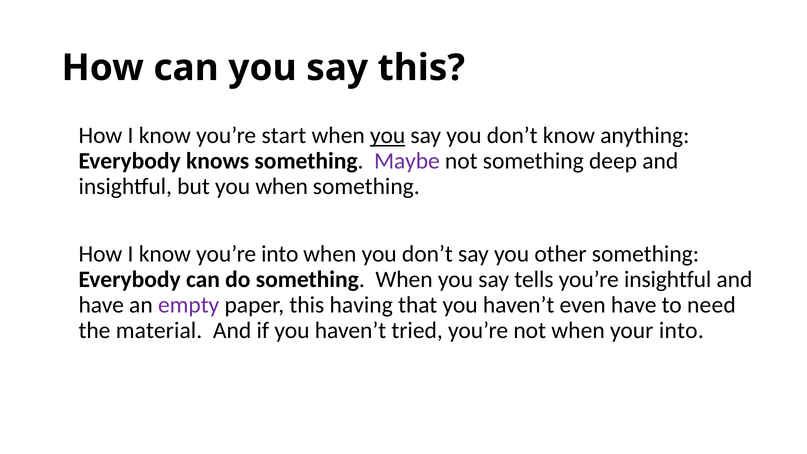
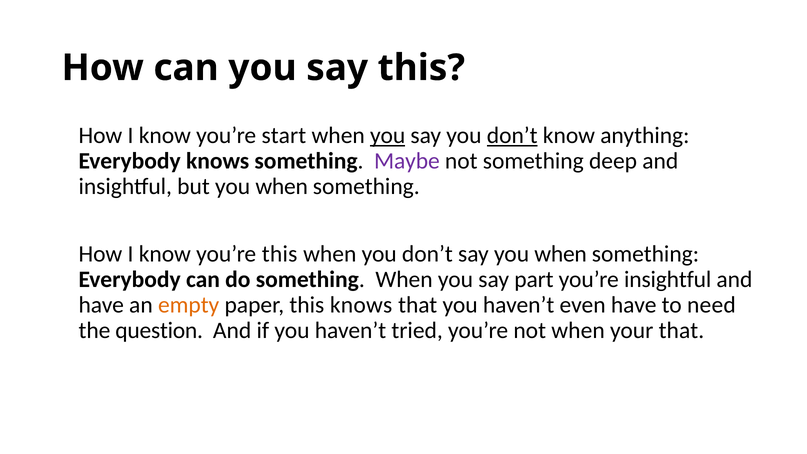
don’t at (512, 135) underline: none -> present
you’re into: into -> this
say you other: other -> when
tells: tells -> part
empty colour: purple -> orange
this having: having -> knows
material: material -> question
your into: into -> that
